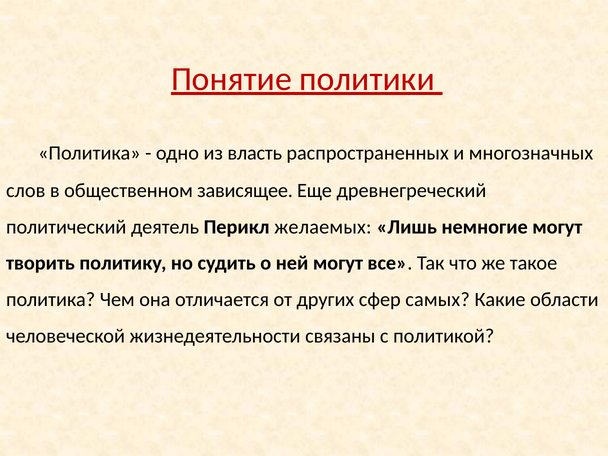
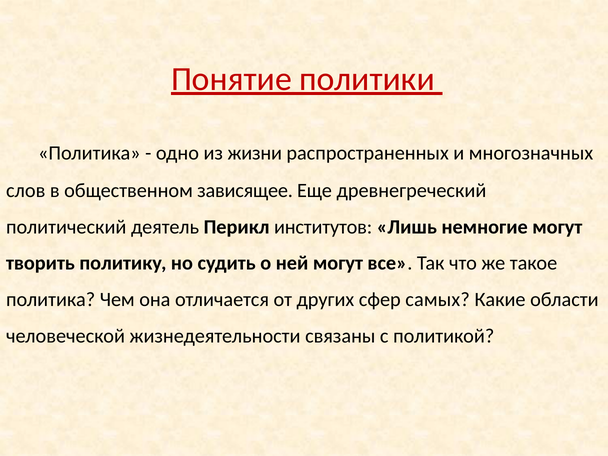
власть: власть -> жизни
желаемых: желаемых -> институтов
